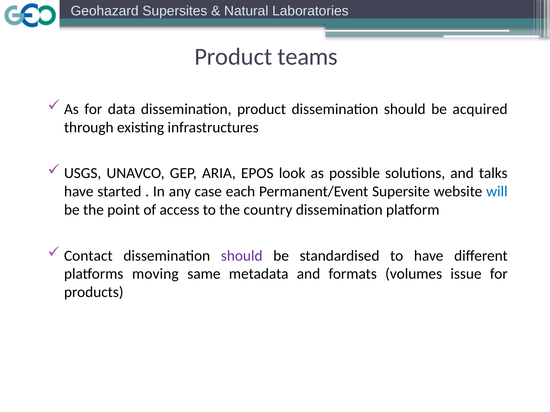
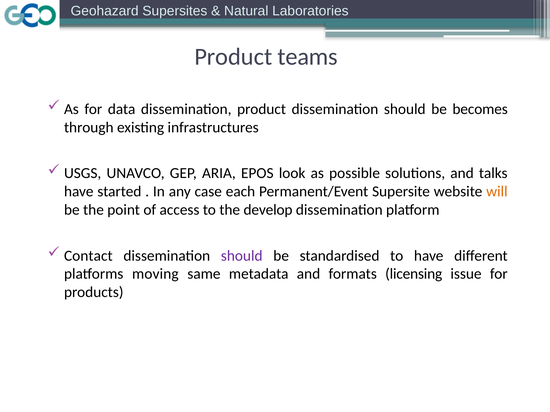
acquired: acquired -> becomes
will colour: blue -> orange
country: country -> develop
volumes: volumes -> licensing
